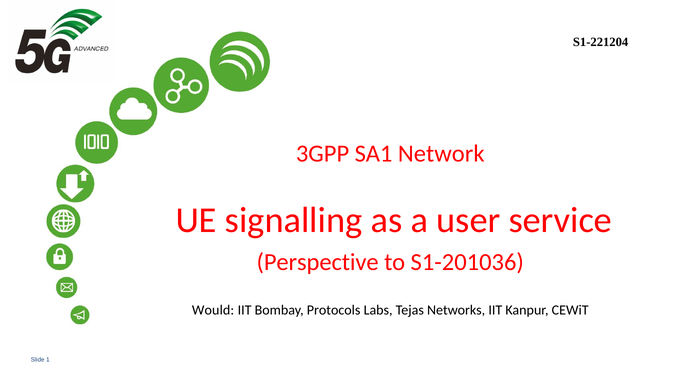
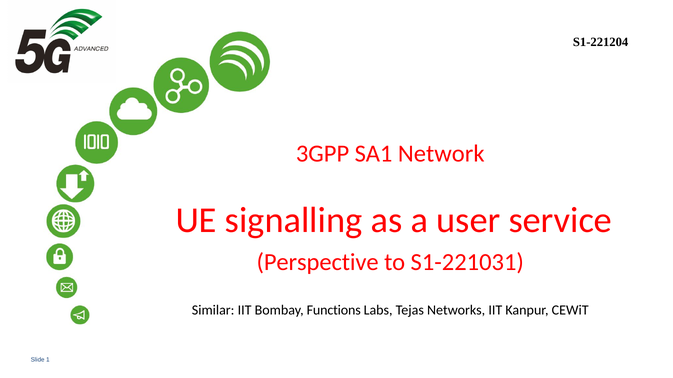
S1-201036: S1-201036 -> S1-221031
Would: Would -> Similar
Protocols: Protocols -> Functions
